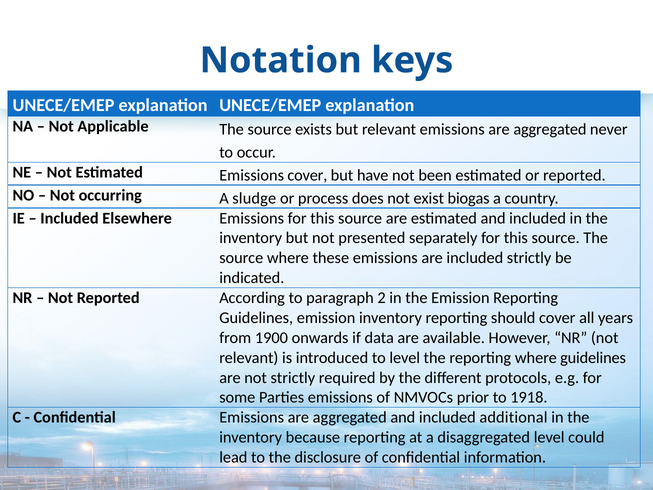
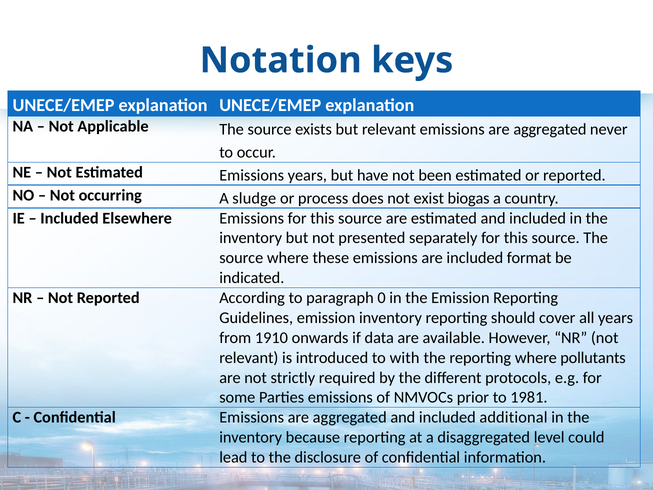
Emissions cover: cover -> years
included strictly: strictly -> format
2: 2 -> 0
1900: 1900 -> 1910
to level: level -> with
where guidelines: guidelines -> pollutants
1918: 1918 -> 1981
